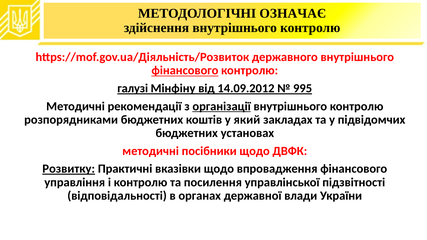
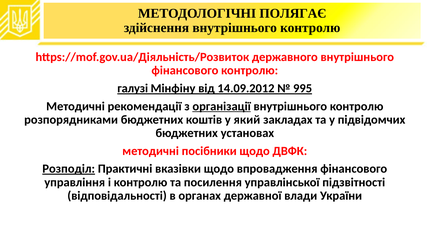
ОЗНАЧАЄ: ОЗНАЧАЄ -> ПОЛЯГАЄ
фінансового at (185, 71) underline: present -> none
Розвитку: Розвитку -> Розподіл
